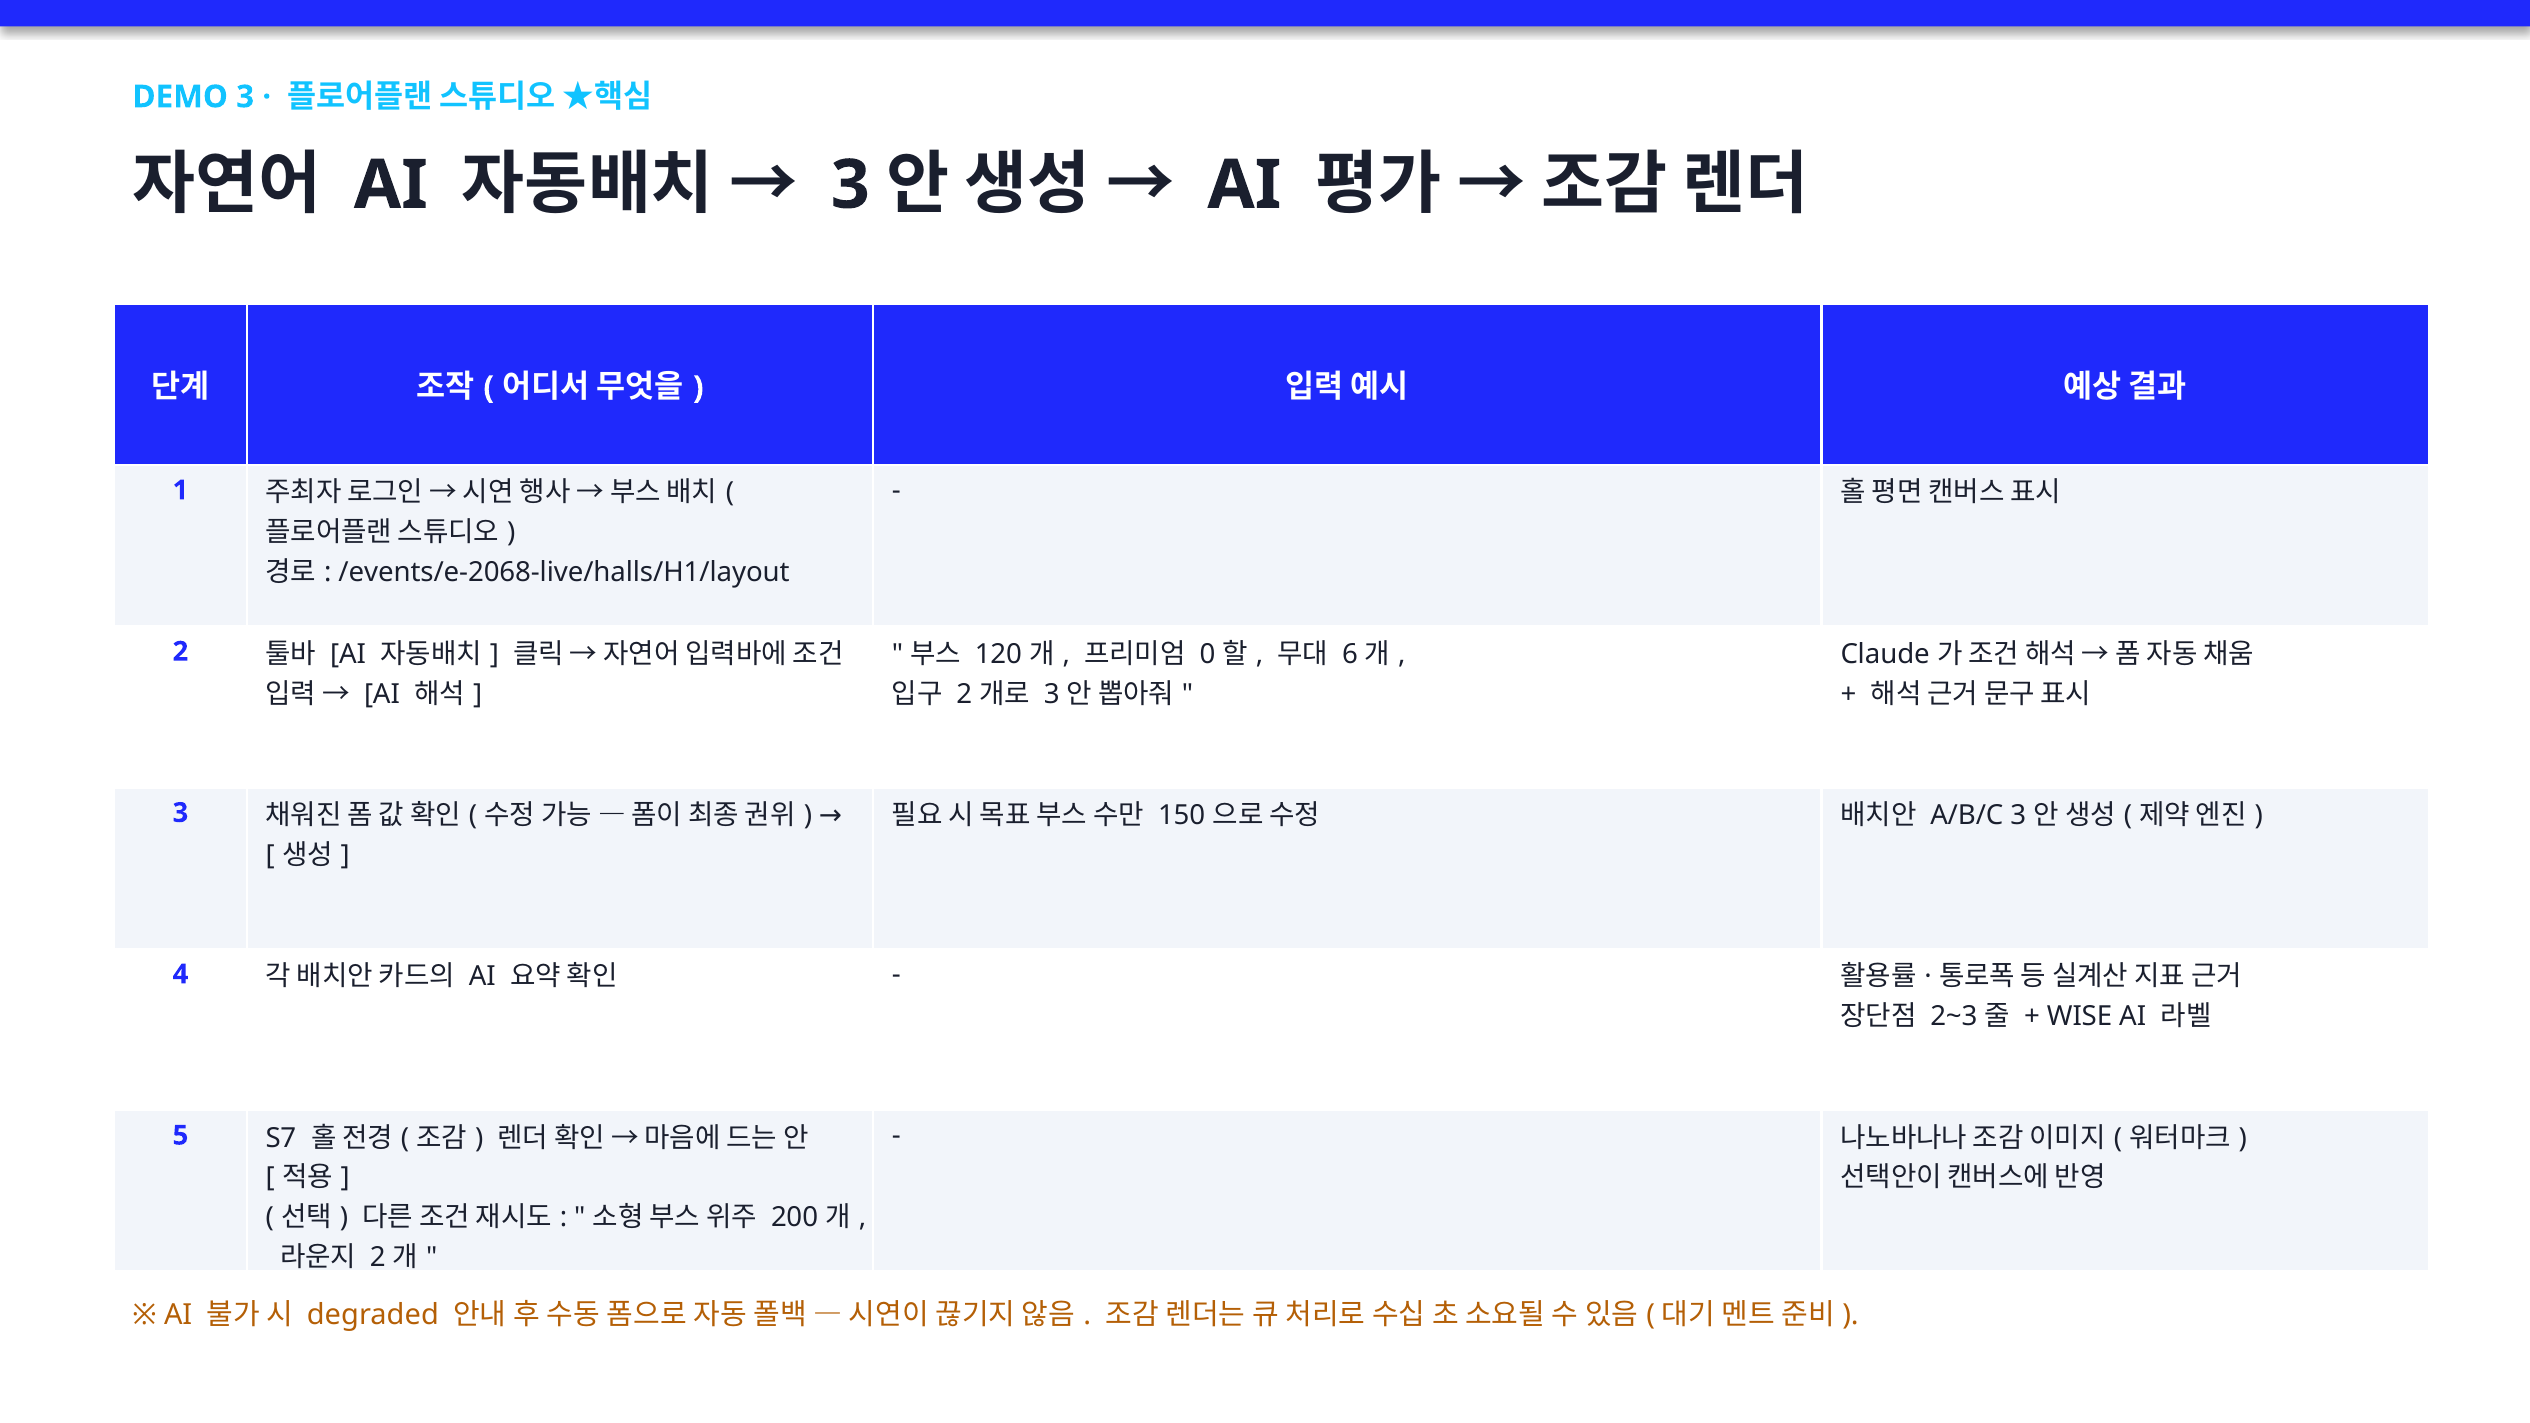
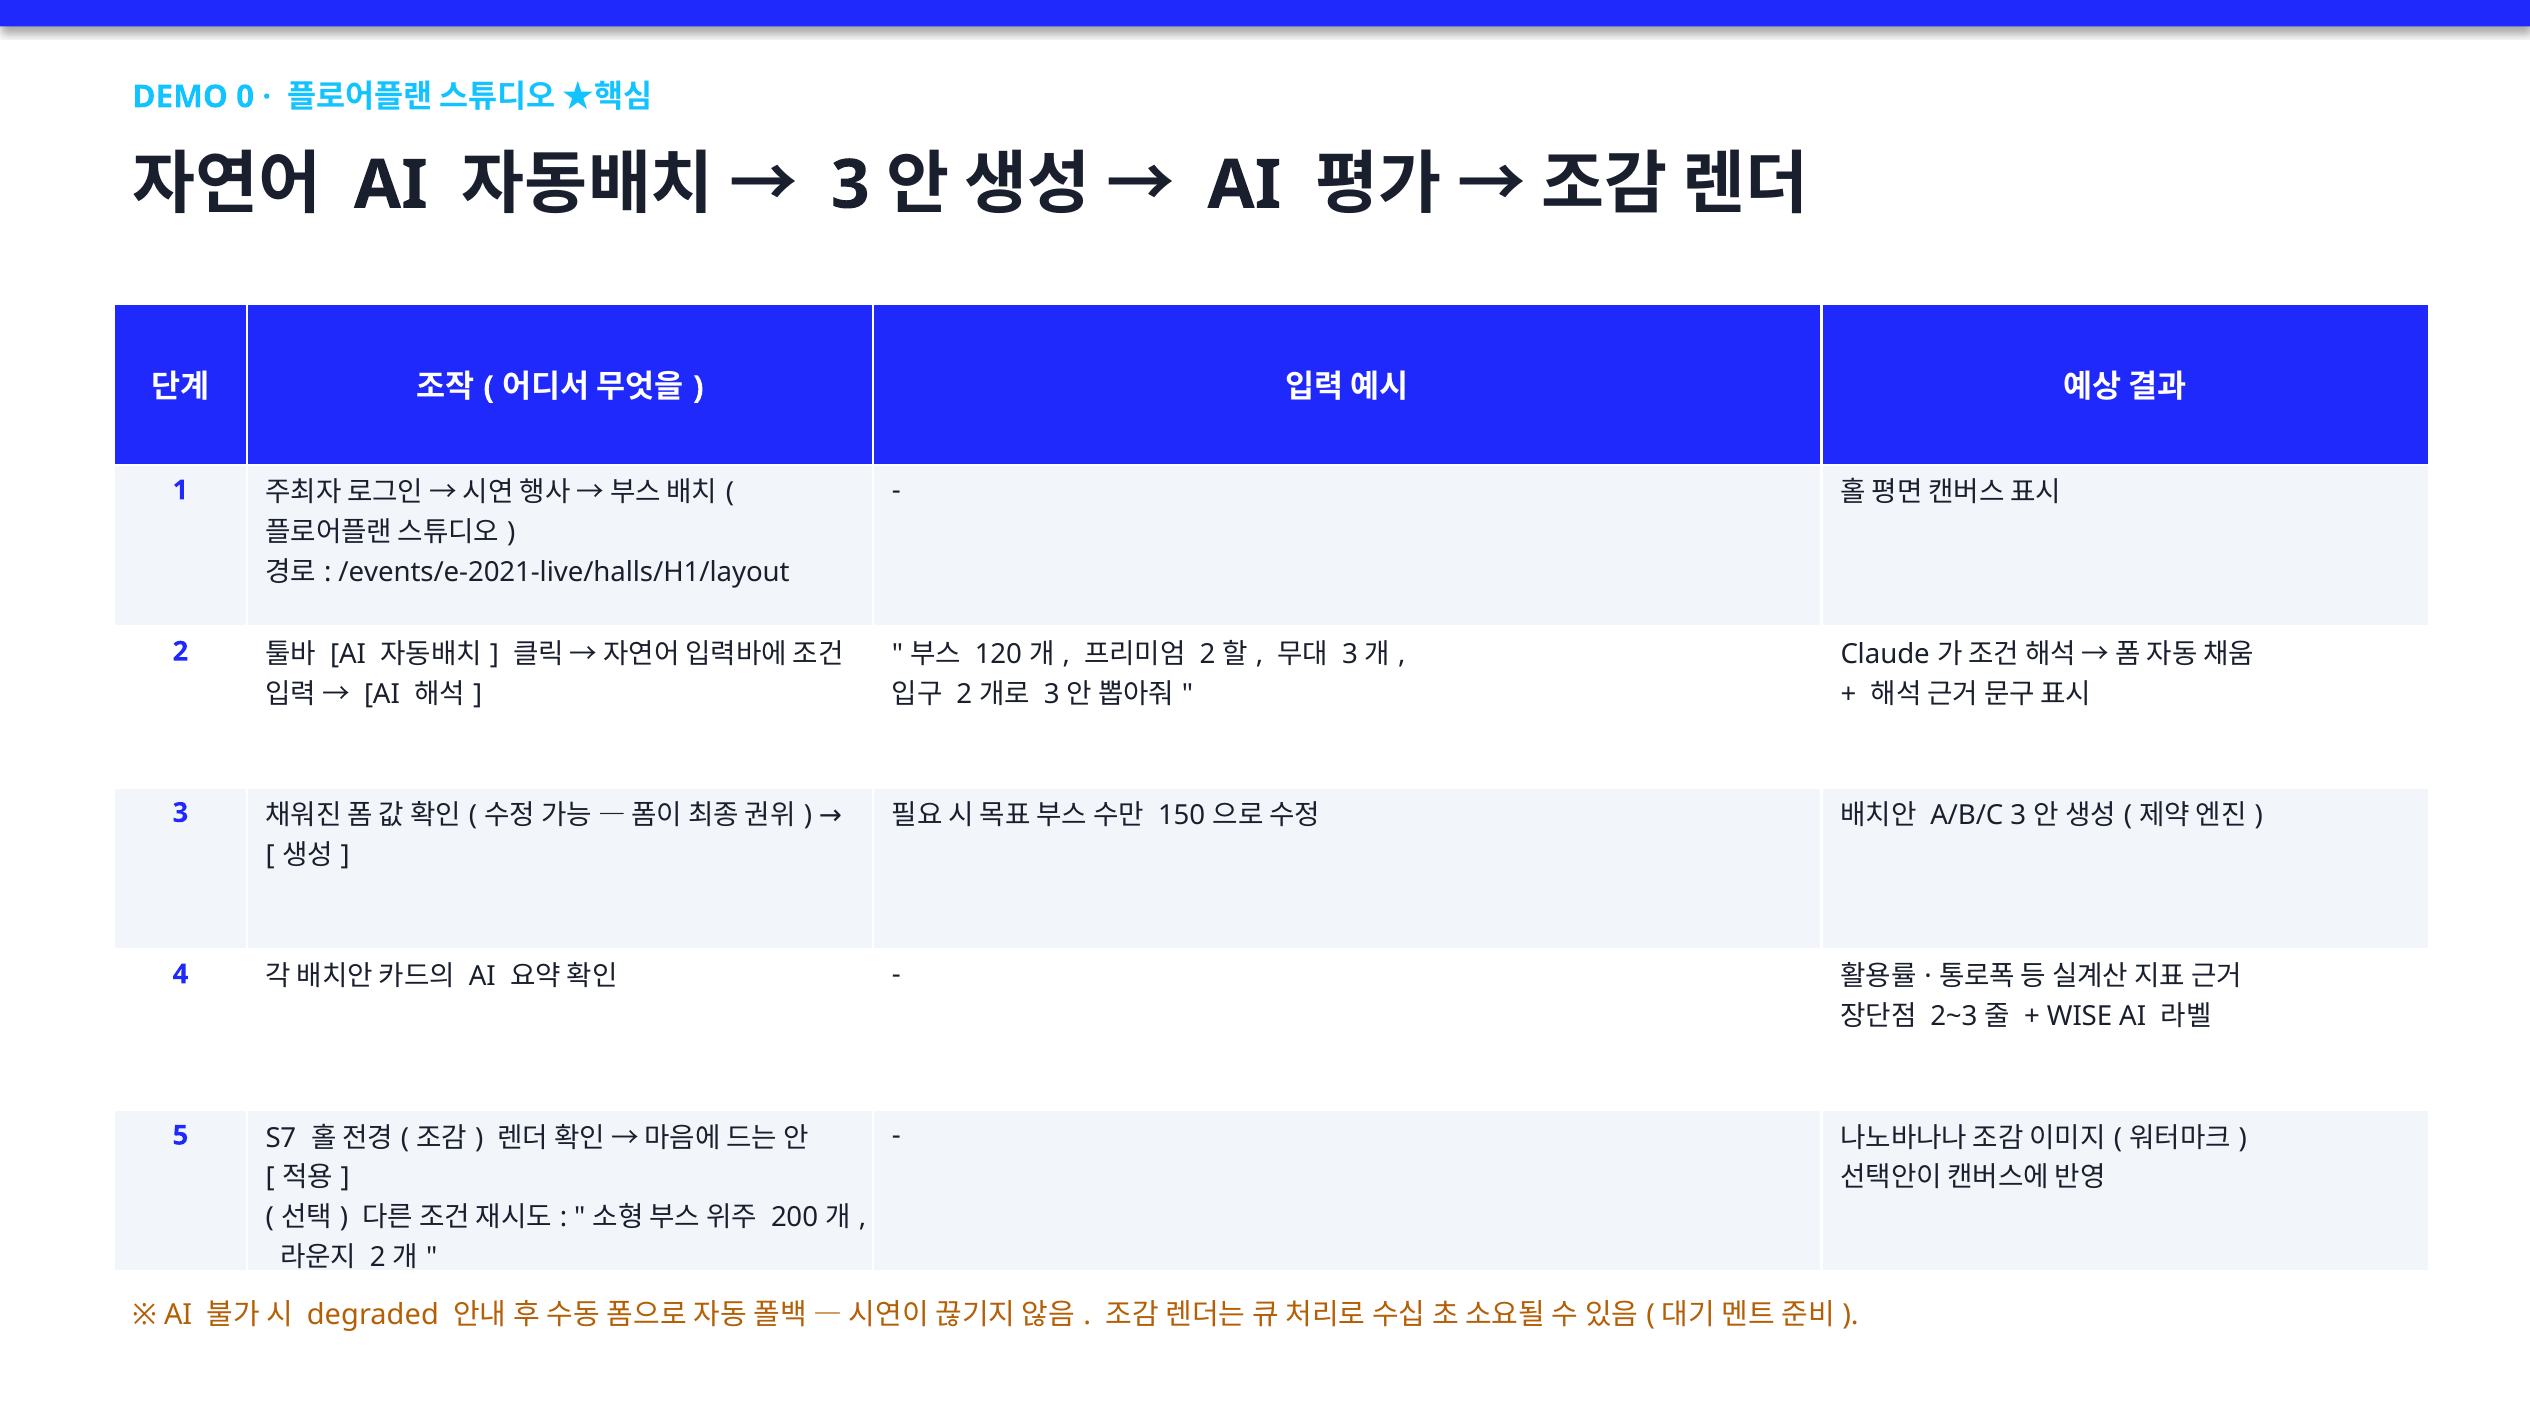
DEMO 3: 3 -> 0
/events/e-2068-live/halls/H1/layout: /events/e-2068-live/halls/H1/layout -> /events/e-2021-live/halls/H1/layout
0 at (1208, 654): 0 -> 2
6 at (1350, 654): 6 -> 3
